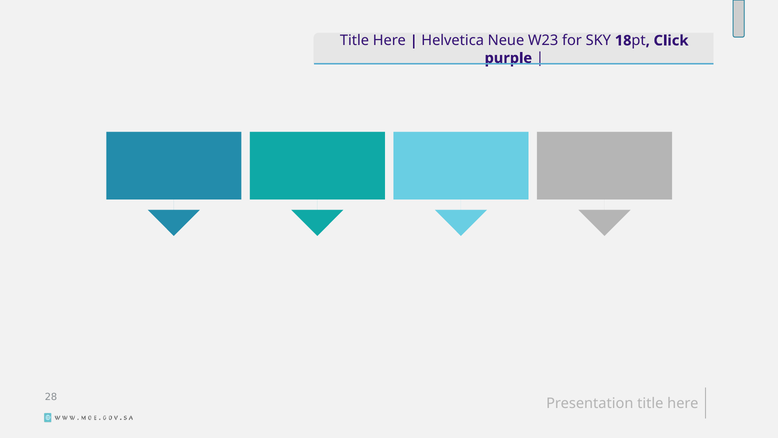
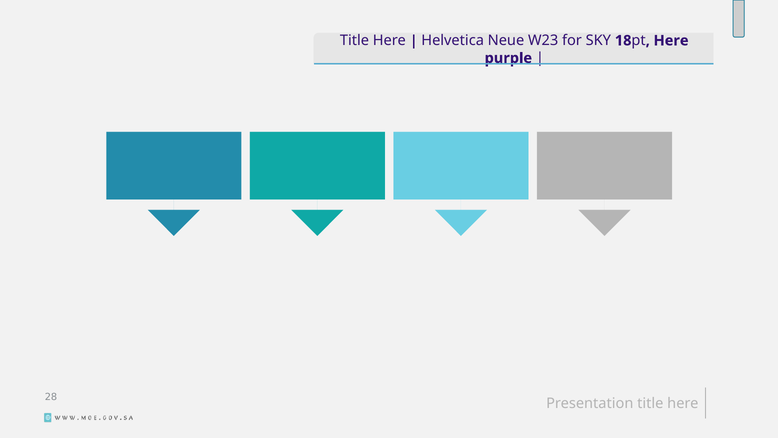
Click at (671, 41): Click -> Here
